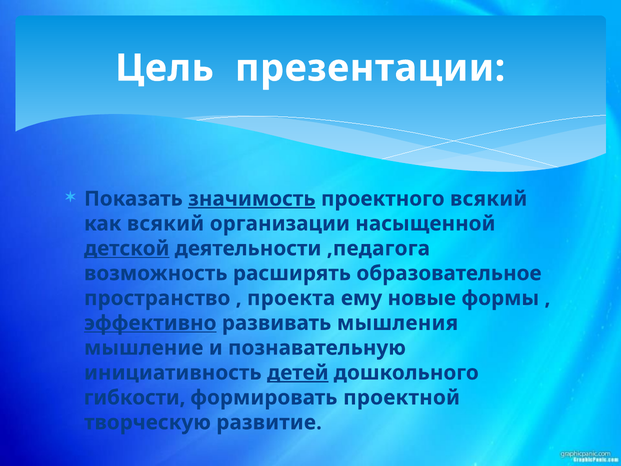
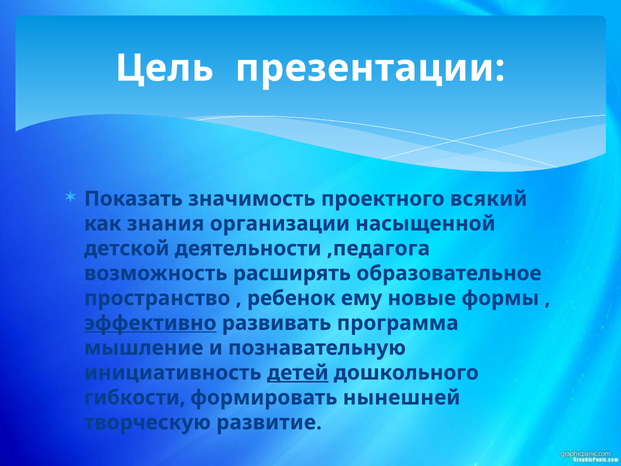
значимость underline: present -> none
как всякий: всякий -> знания
детской underline: present -> none
проекта: проекта -> ребенок
мышления: мышления -> программа
проектной: проектной -> нынешней
